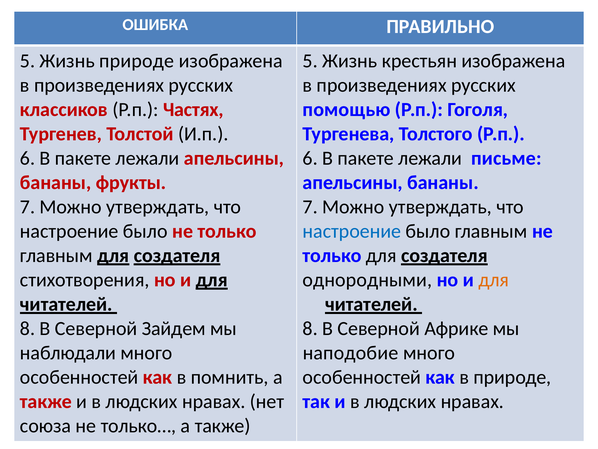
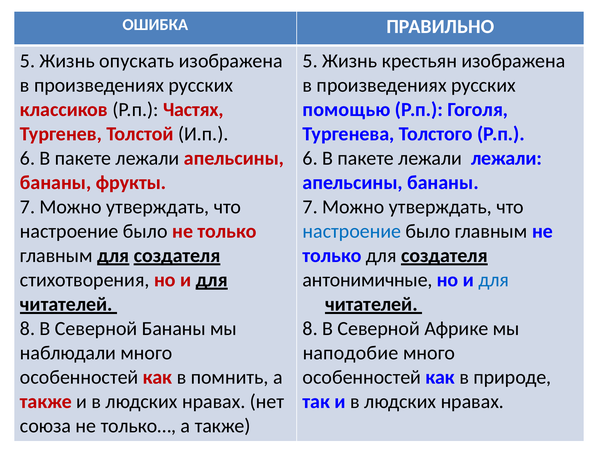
Жизнь природе: природе -> опускать
лежали письме: письме -> лежали
однородными: однородными -> антонимичные
для at (494, 280) colour: orange -> blue
Северной Зайдем: Зайдем -> Бананы
